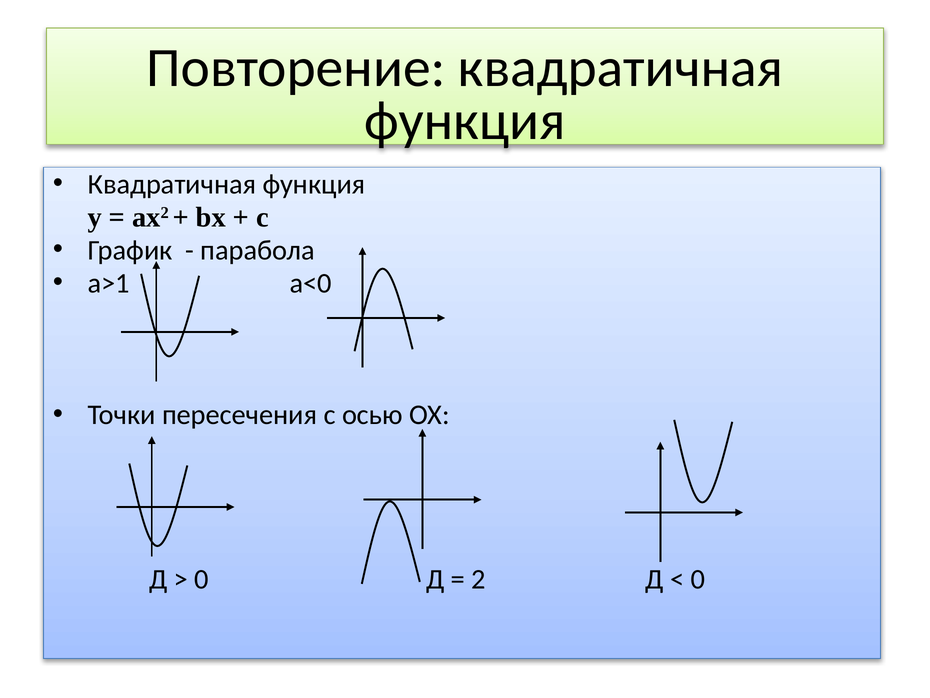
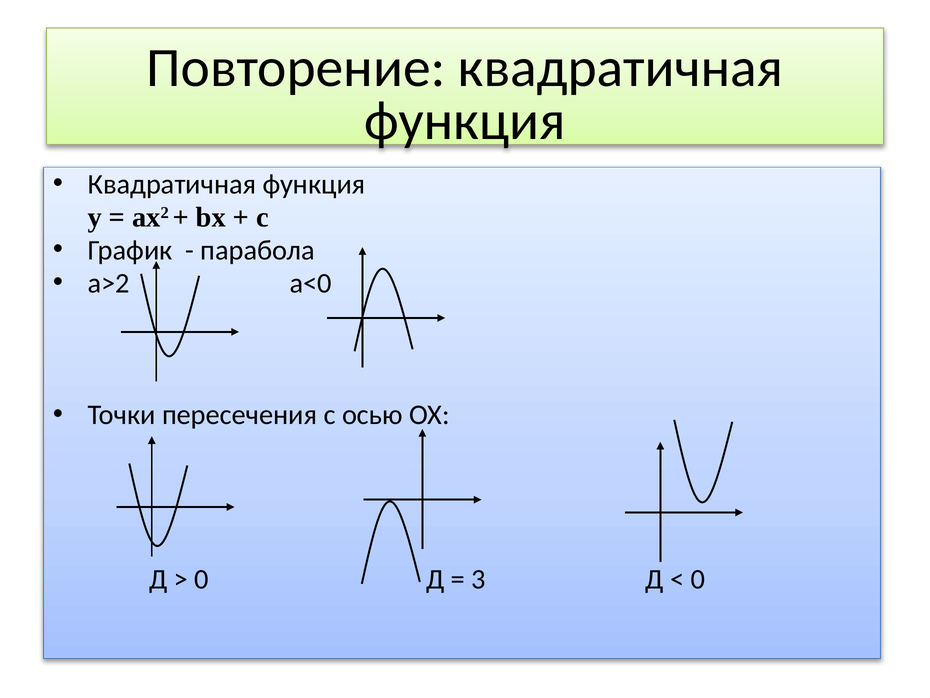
а>1: а>1 -> а>2
2: 2 -> 3
